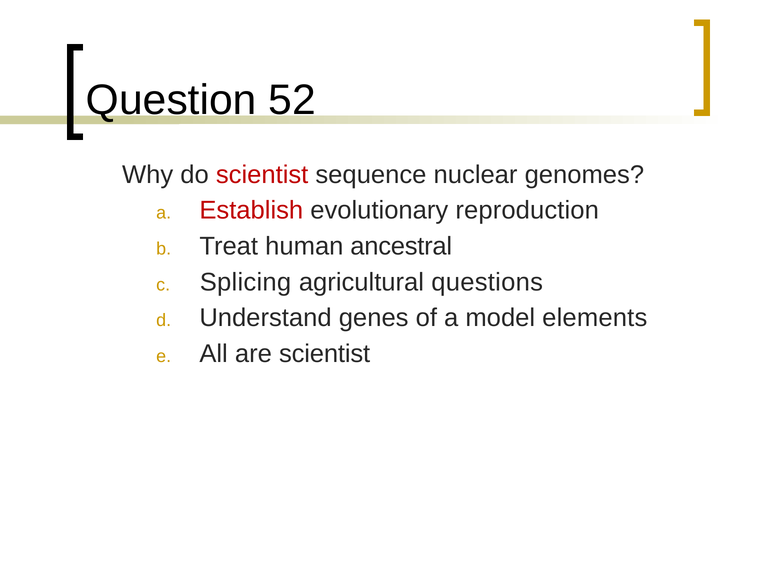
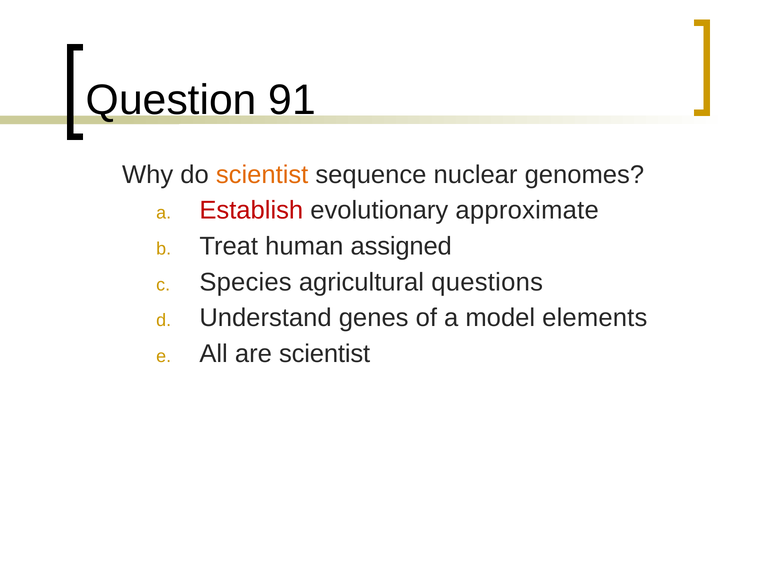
52: 52 -> 91
scientist at (262, 175) colour: red -> orange
reproduction: reproduction -> approximate
ancestral: ancestral -> assigned
Splicing: Splicing -> Species
